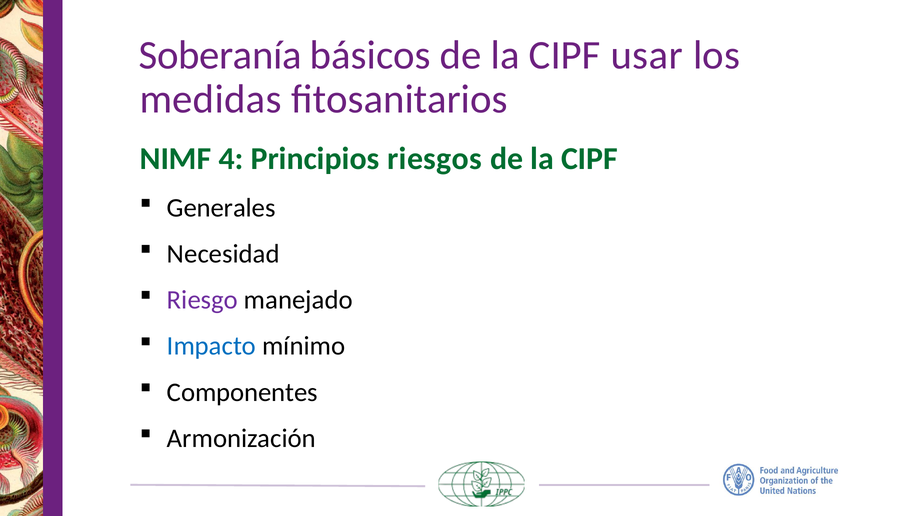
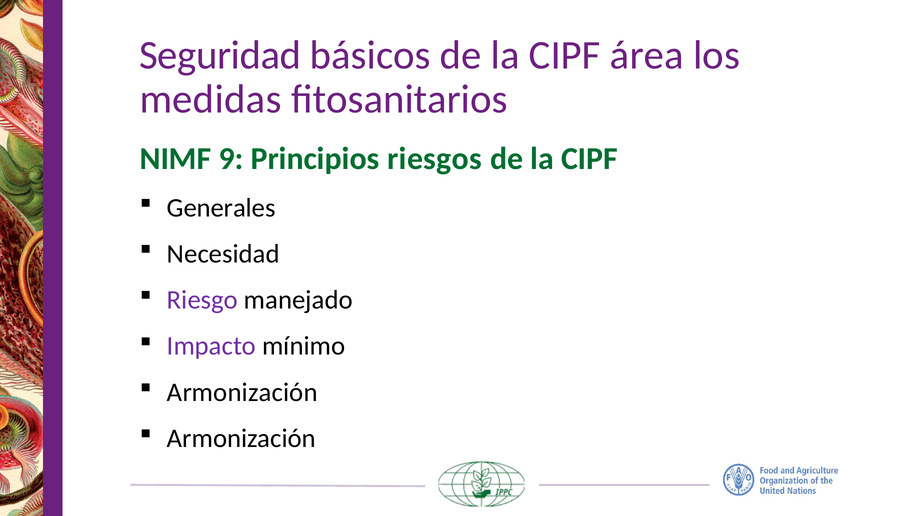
Soberanía: Soberanía -> Seguridad
usar: usar -> área
4: 4 -> 9
Impacto colour: blue -> purple
Componentes at (242, 393): Componentes -> Armonización
